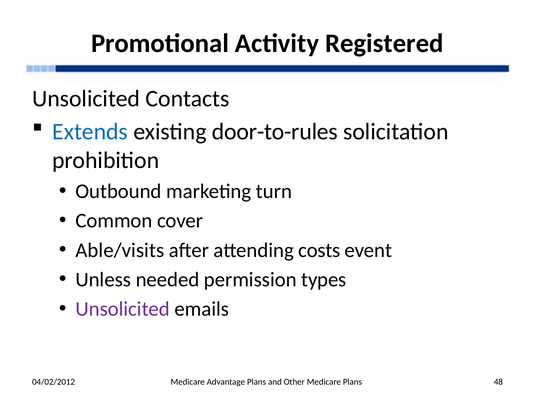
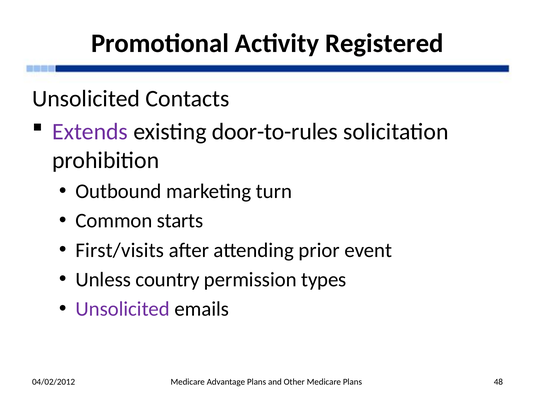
Extends colour: blue -> purple
cover: cover -> starts
Able/visits: Able/visits -> First/visits
costs: costs -> prior
needed: needed -> country
